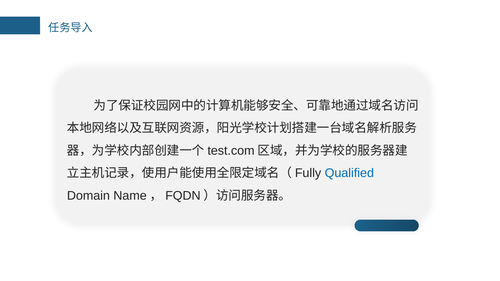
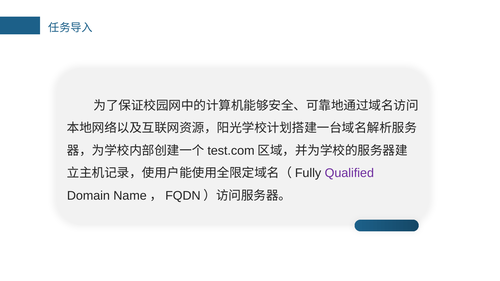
Qualified colour: blue -> purple
